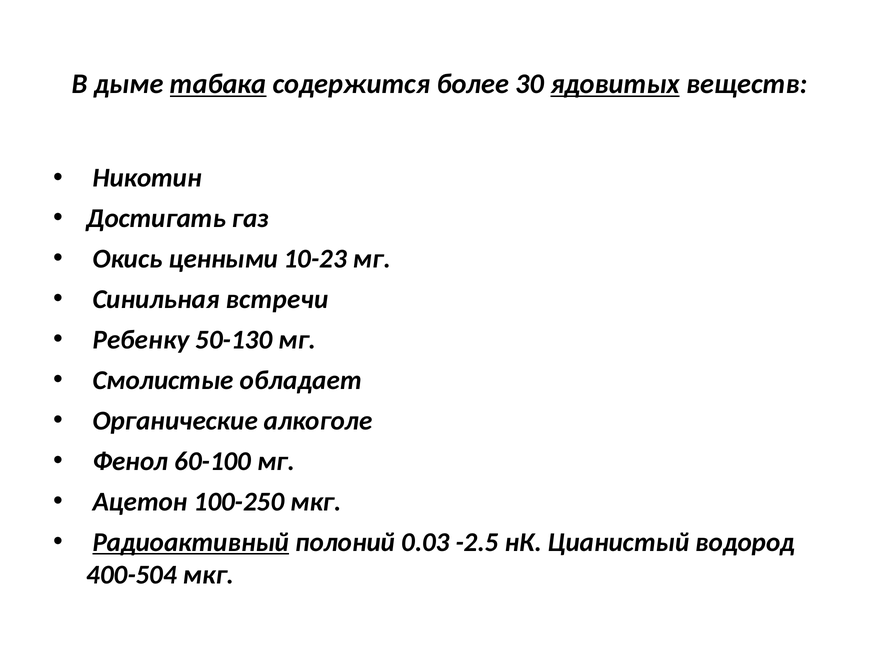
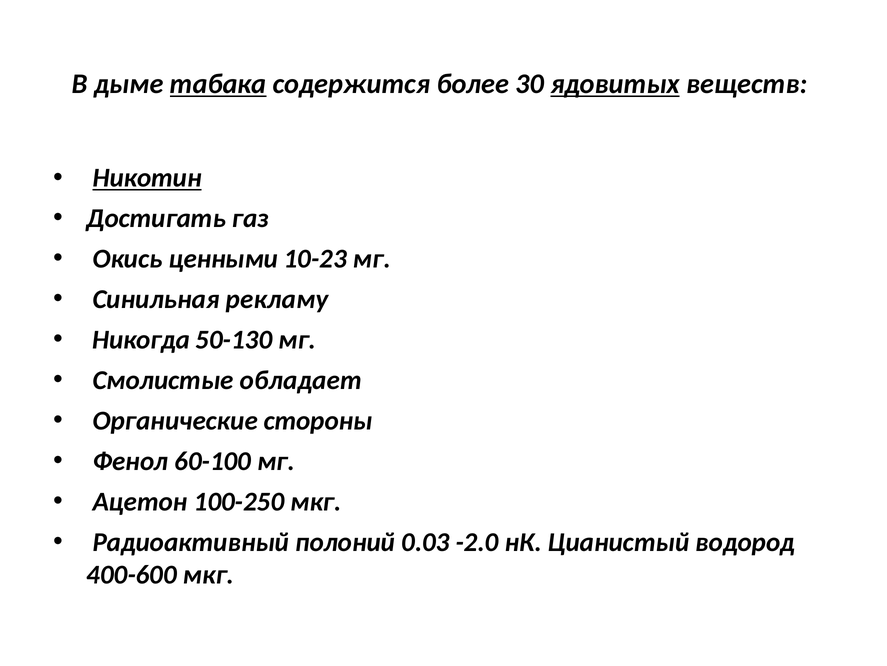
Никотин underline: none -> present
встречи: встречи -> рекламу
Ребенку: Ребенку -> Никогда
алкоголе: алкоголе -> стороны
Радиоактивный underline: present -> none
-2.5: -2.5 -> -2.0
400-504: 400-504 -> 400-600
